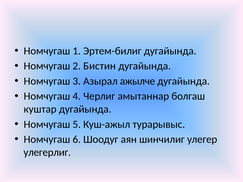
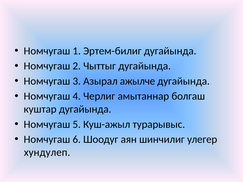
Бистин: Бистин -> Чыттыг
улегерлиг: улегерлиг -> хундулеп
